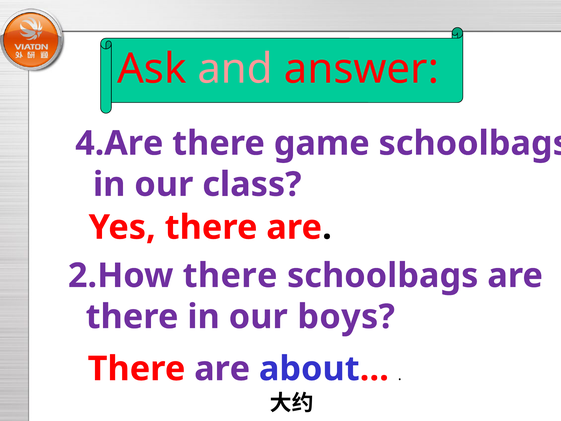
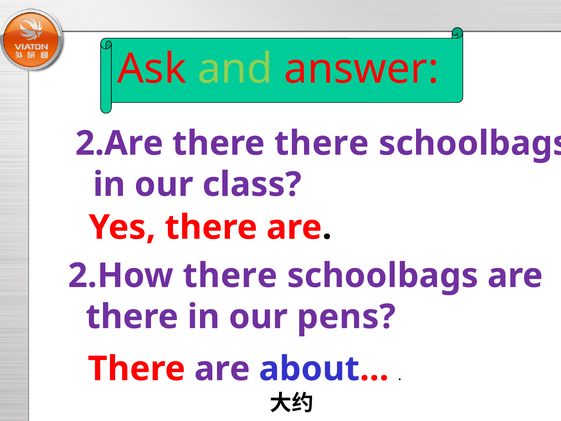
and colour: pink -> light green
4.Are: 4.Are -> 2.Are
there game: game -> there
boys: boys -> pens
